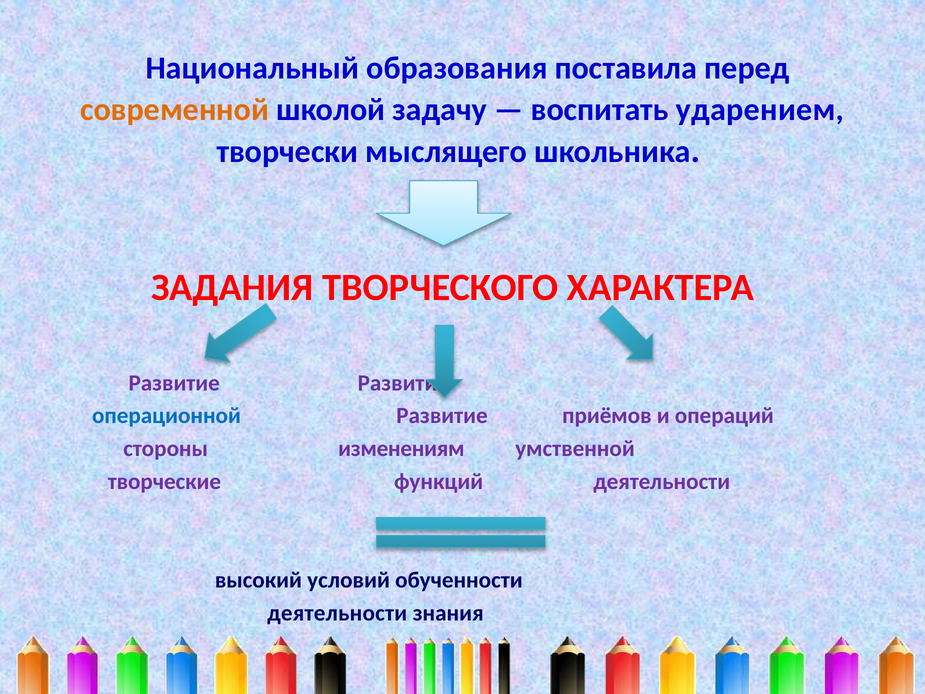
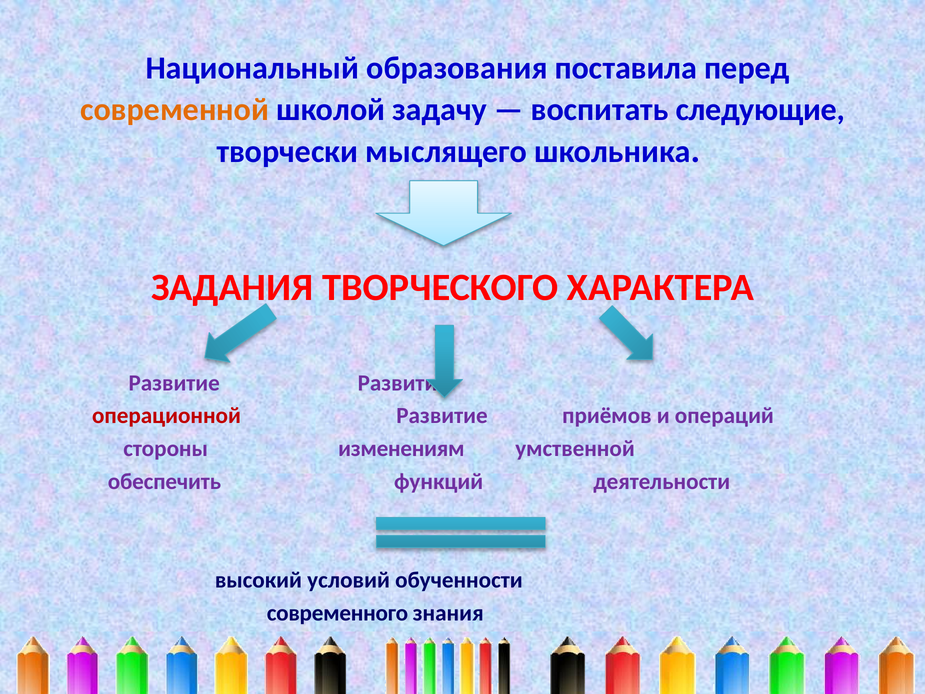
ударением: ударением -> следующие
операционной colour: blue -> red
творческие: творческие -> обеспечить
деятельности at (337, 613): деятельности -> современного
